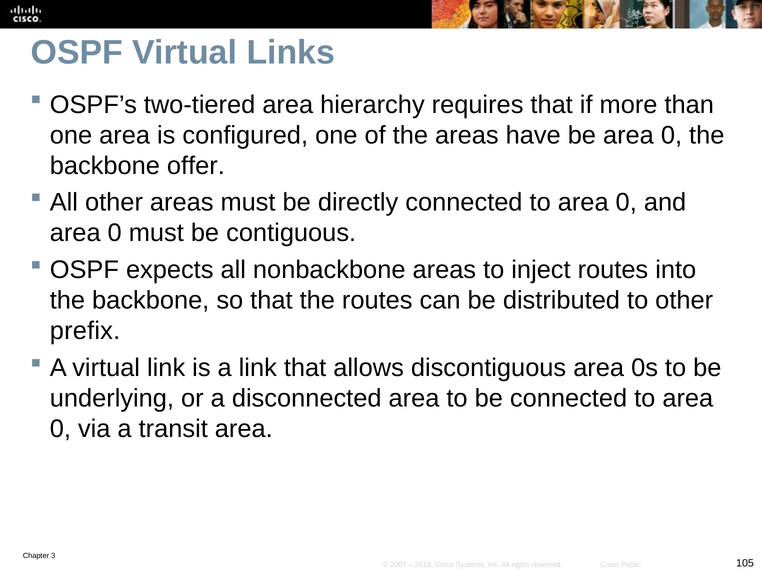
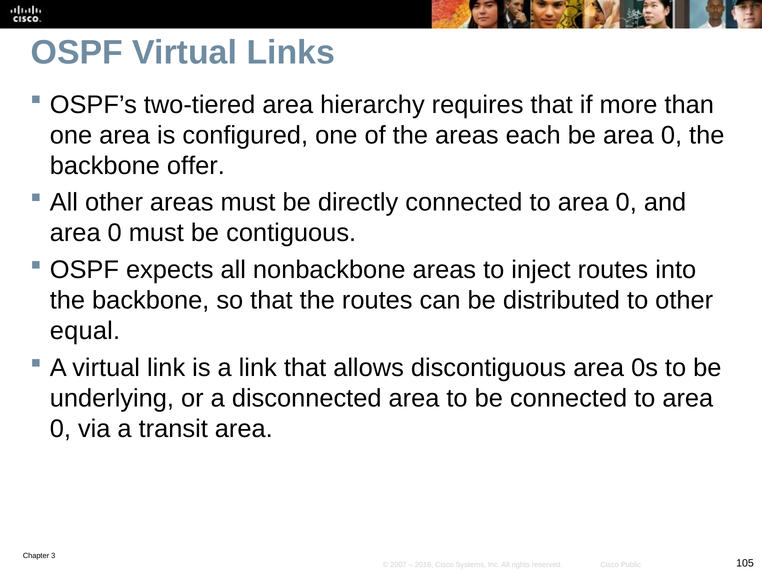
have: have -> each
prefix: prefix -> equal
